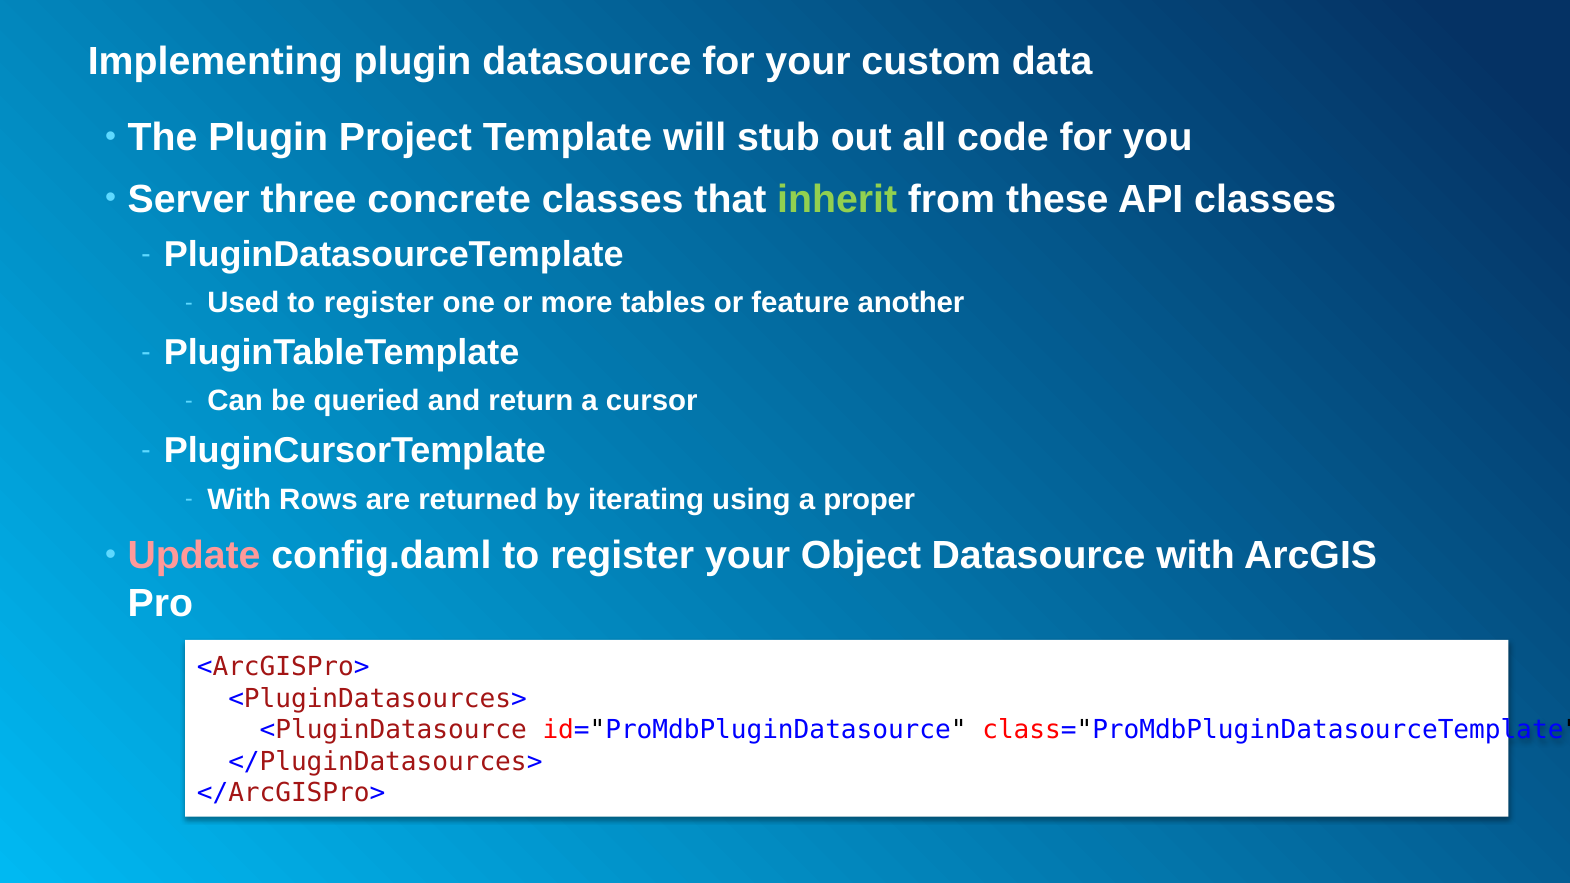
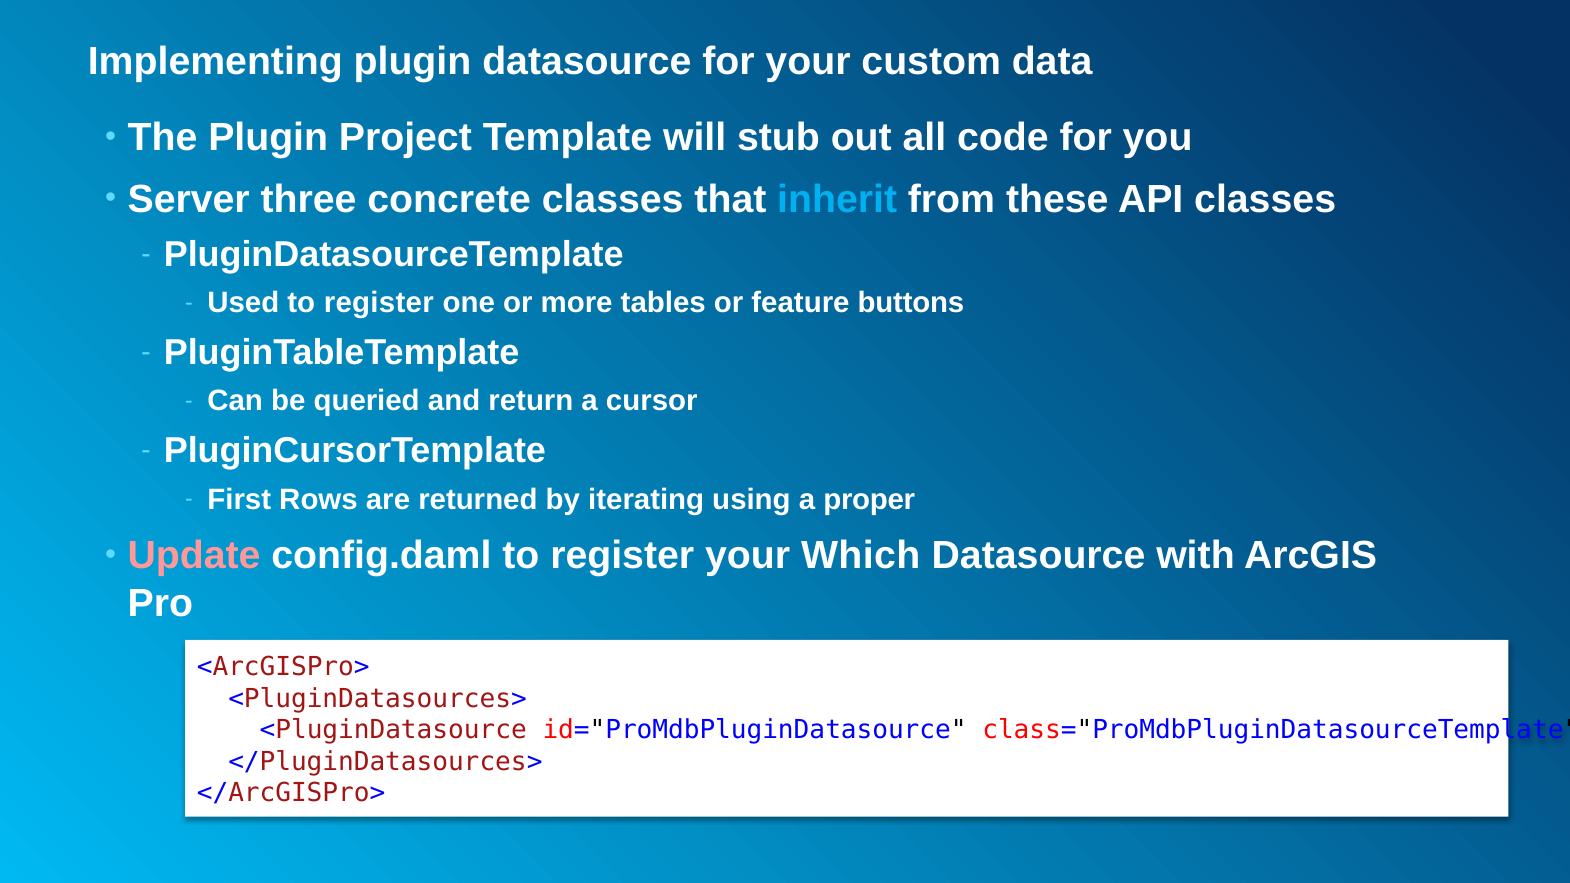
inherit colour: light green -> light blue
another: another -> buttons
With at (239, 499): With -> First
Object: Object -> Which
